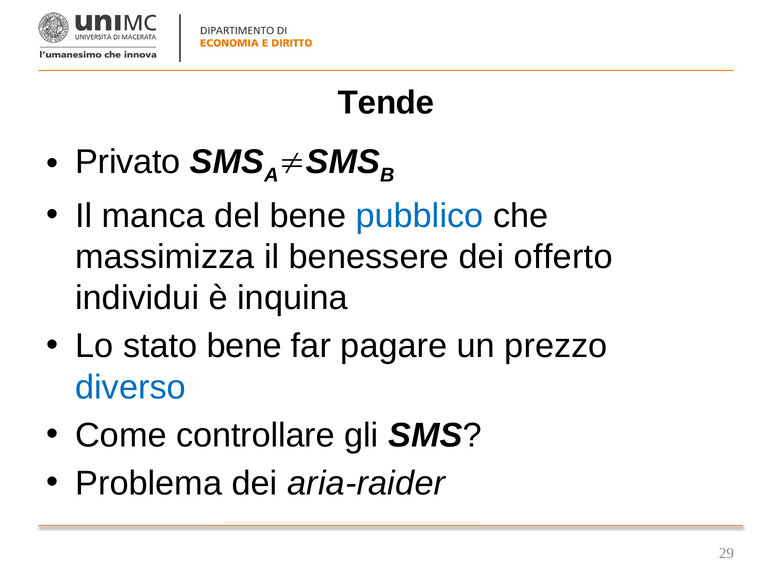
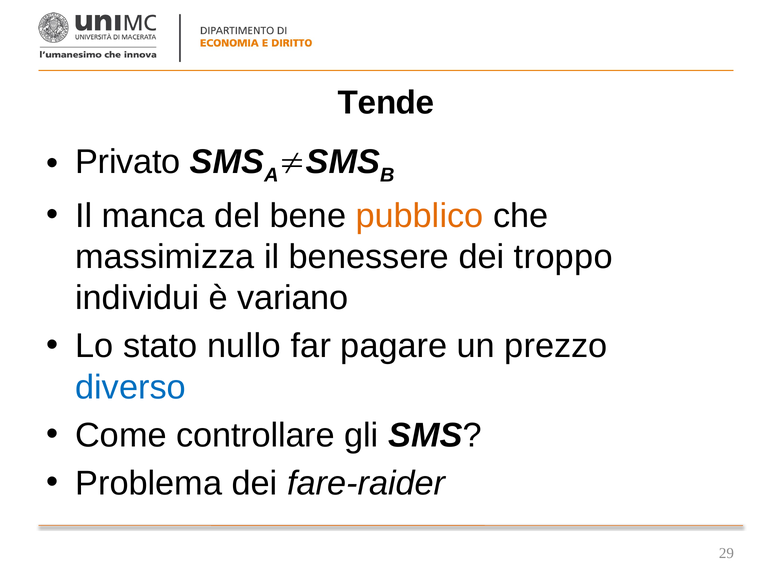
pubblico colour: blue -> orange
offerto: offerto -> troppo
inquina: inquina -> variano
stato bene: bene -> nullo
aria-raider: aria-raider -> fare-raider
